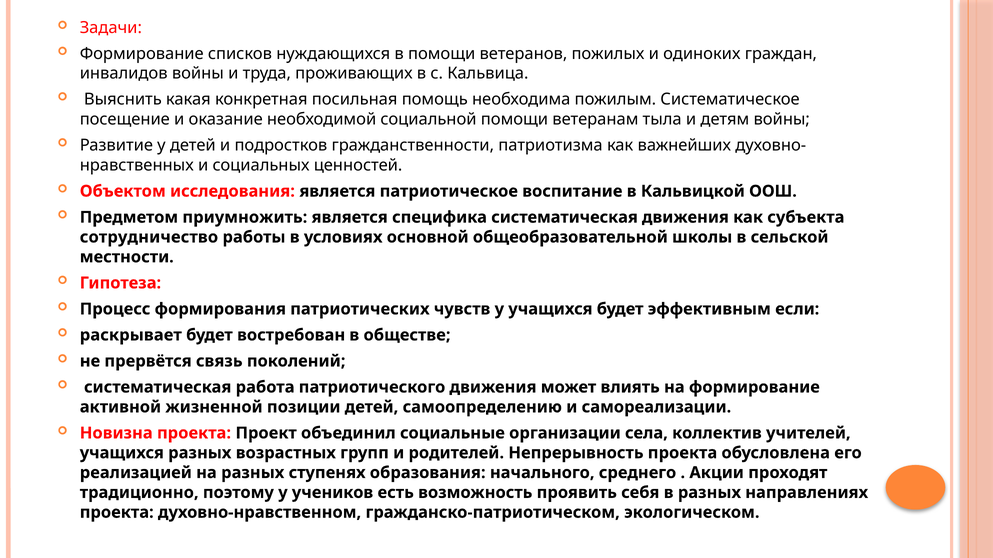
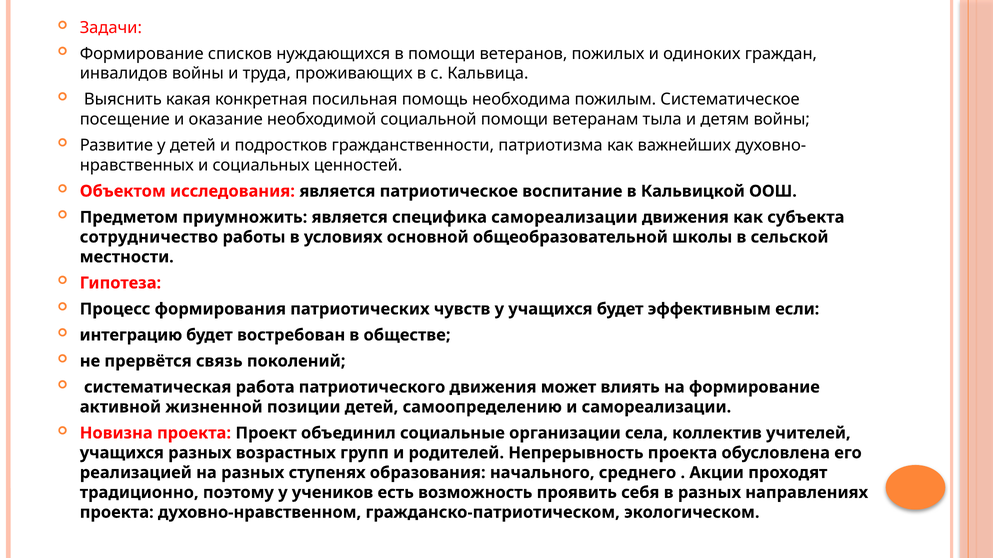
специфика систематическая: систематическая -> самореализации
раскрывает: раскрывает -> интеграцию
